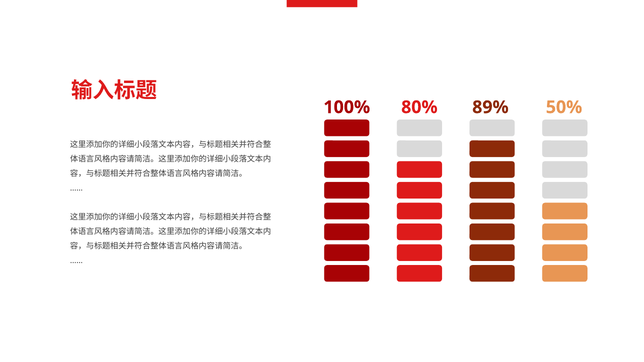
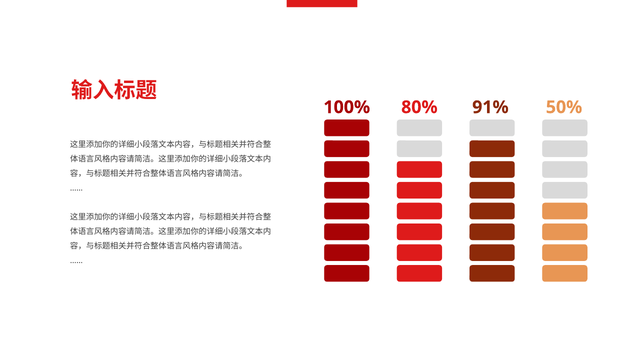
89%: 89% -> 91%
